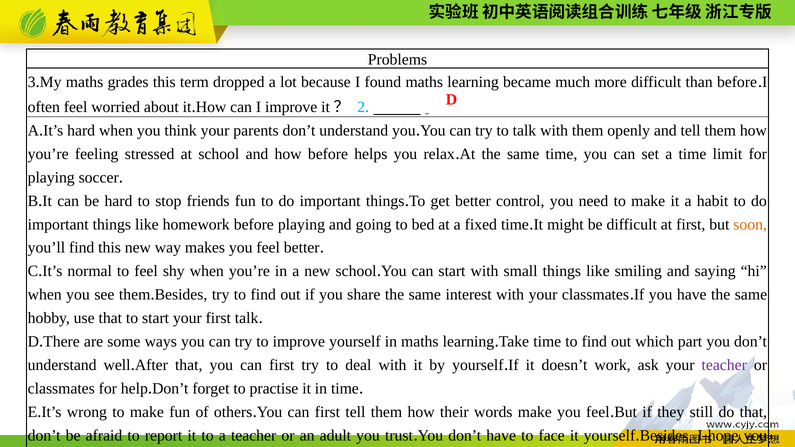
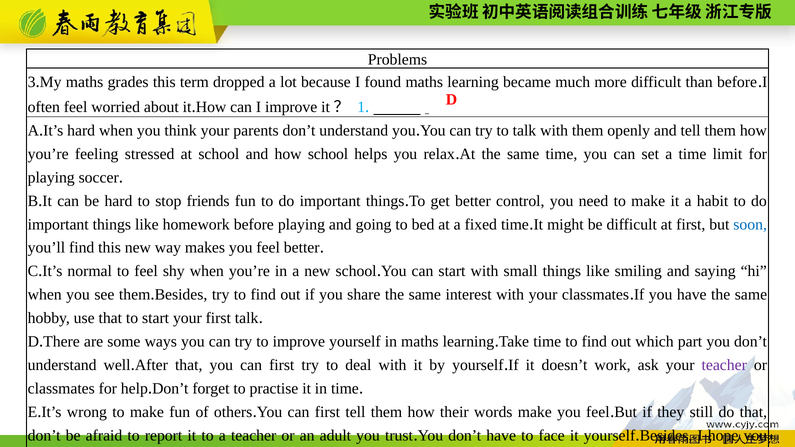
2: 2 -> 1
how before: before -> school
soon colour: orange -> blue
